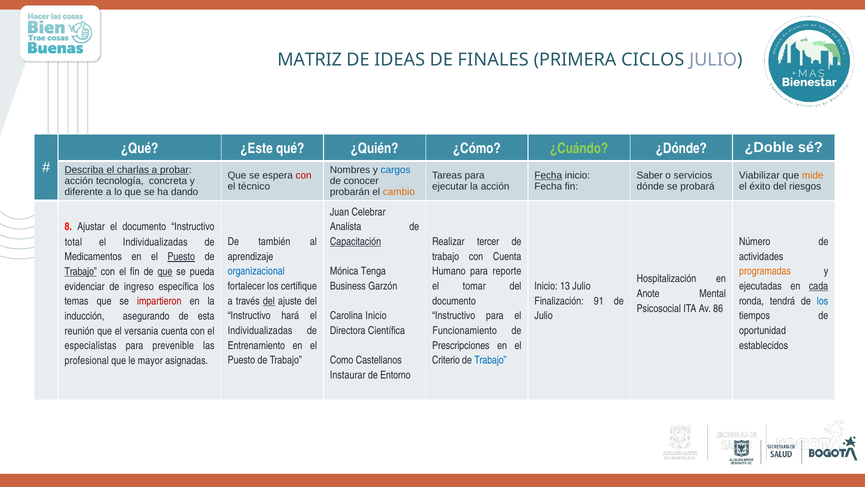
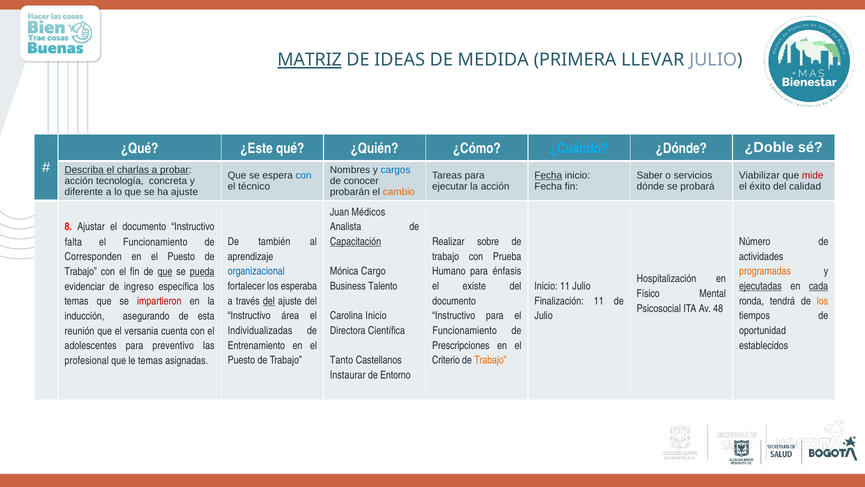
MATRIZ underline: none -> present
FINALES: FINALES -> MEDIDA
CICLOS: CICLOS -> LLEVAR
¿Cuándo colour: light green -> light blue
con at (304, 175) colour: red -> blue
mide colour: orange -> red
riesgos: riesgos -> calidad
ha dando: dando -> ajuste
Celebrar: Celebrar -> Médicos
tercer: tercer -> sobre
total: total -> falta
Individualizadas at (155, 242): Individualizadas -> Funcionamiento
con Cuenta: Cuenta -> Prueba
Medicamentos: Medicamentos -> Corresponden
Puesto at (181, 257) underline: present -> none
Tenga: Tenga -> Cargo
reporte: reporte -> énfasis
Trabajo at (81, 271) underline: present -> none
pueda underline: none -> present
certifique: certifique -> esperaba
Garzón: Garzón -> Talento
tomar: tomar -> existe
Inicio 13: 13 -> 11
ejecutadas underline: none -> present
Anote: Anote -> Físico
Finalización 91: 91 -> 11
los at (822, 301) colour: blue -> orange
86: 86 -> 48
hará: hará -> área
especialistas: especialistas -> adolescentes
prevenible: prevenible -> preventivo
Como: Como -> Tanto
Trabajo at (490, 360) colour: blue -> orange
le mayor: mayor -> temas
